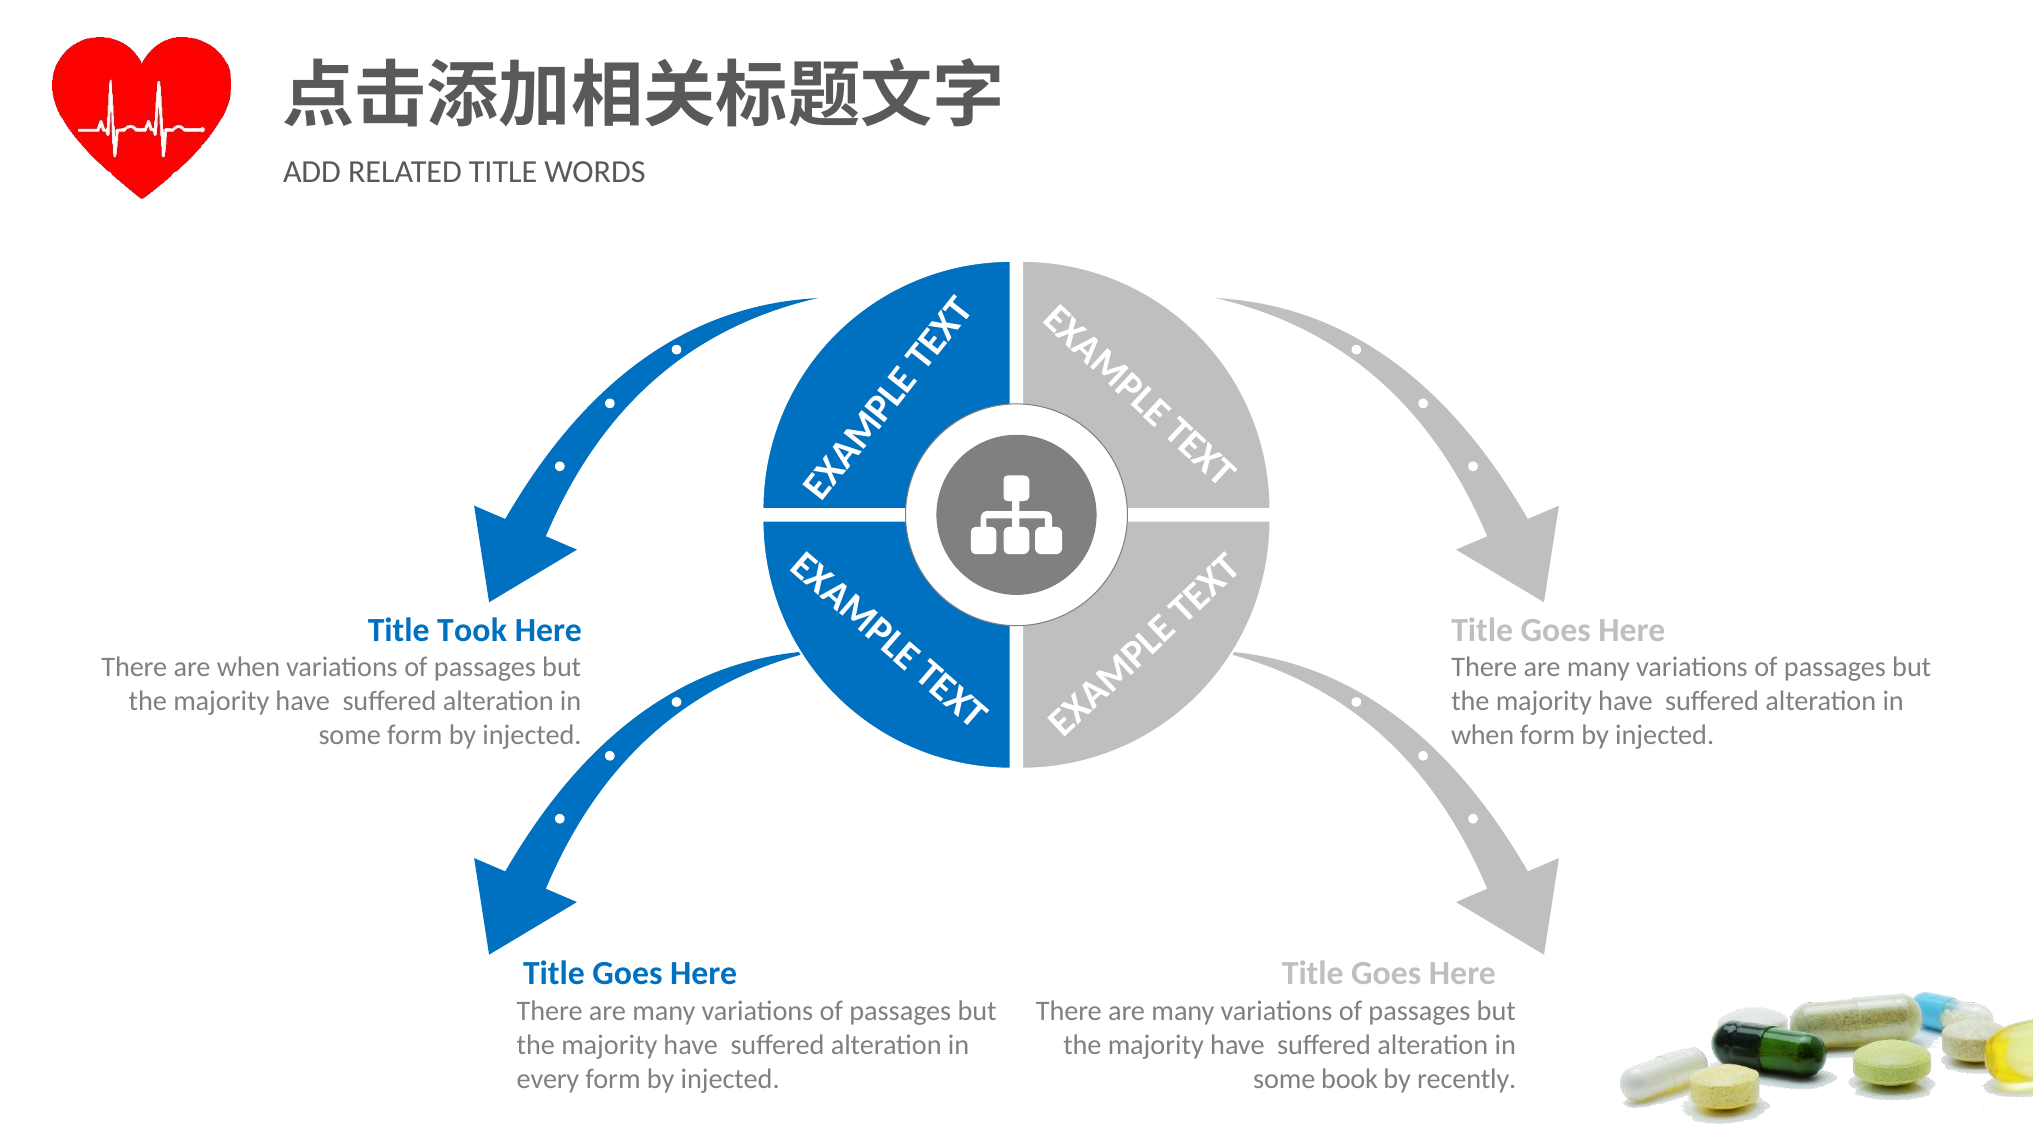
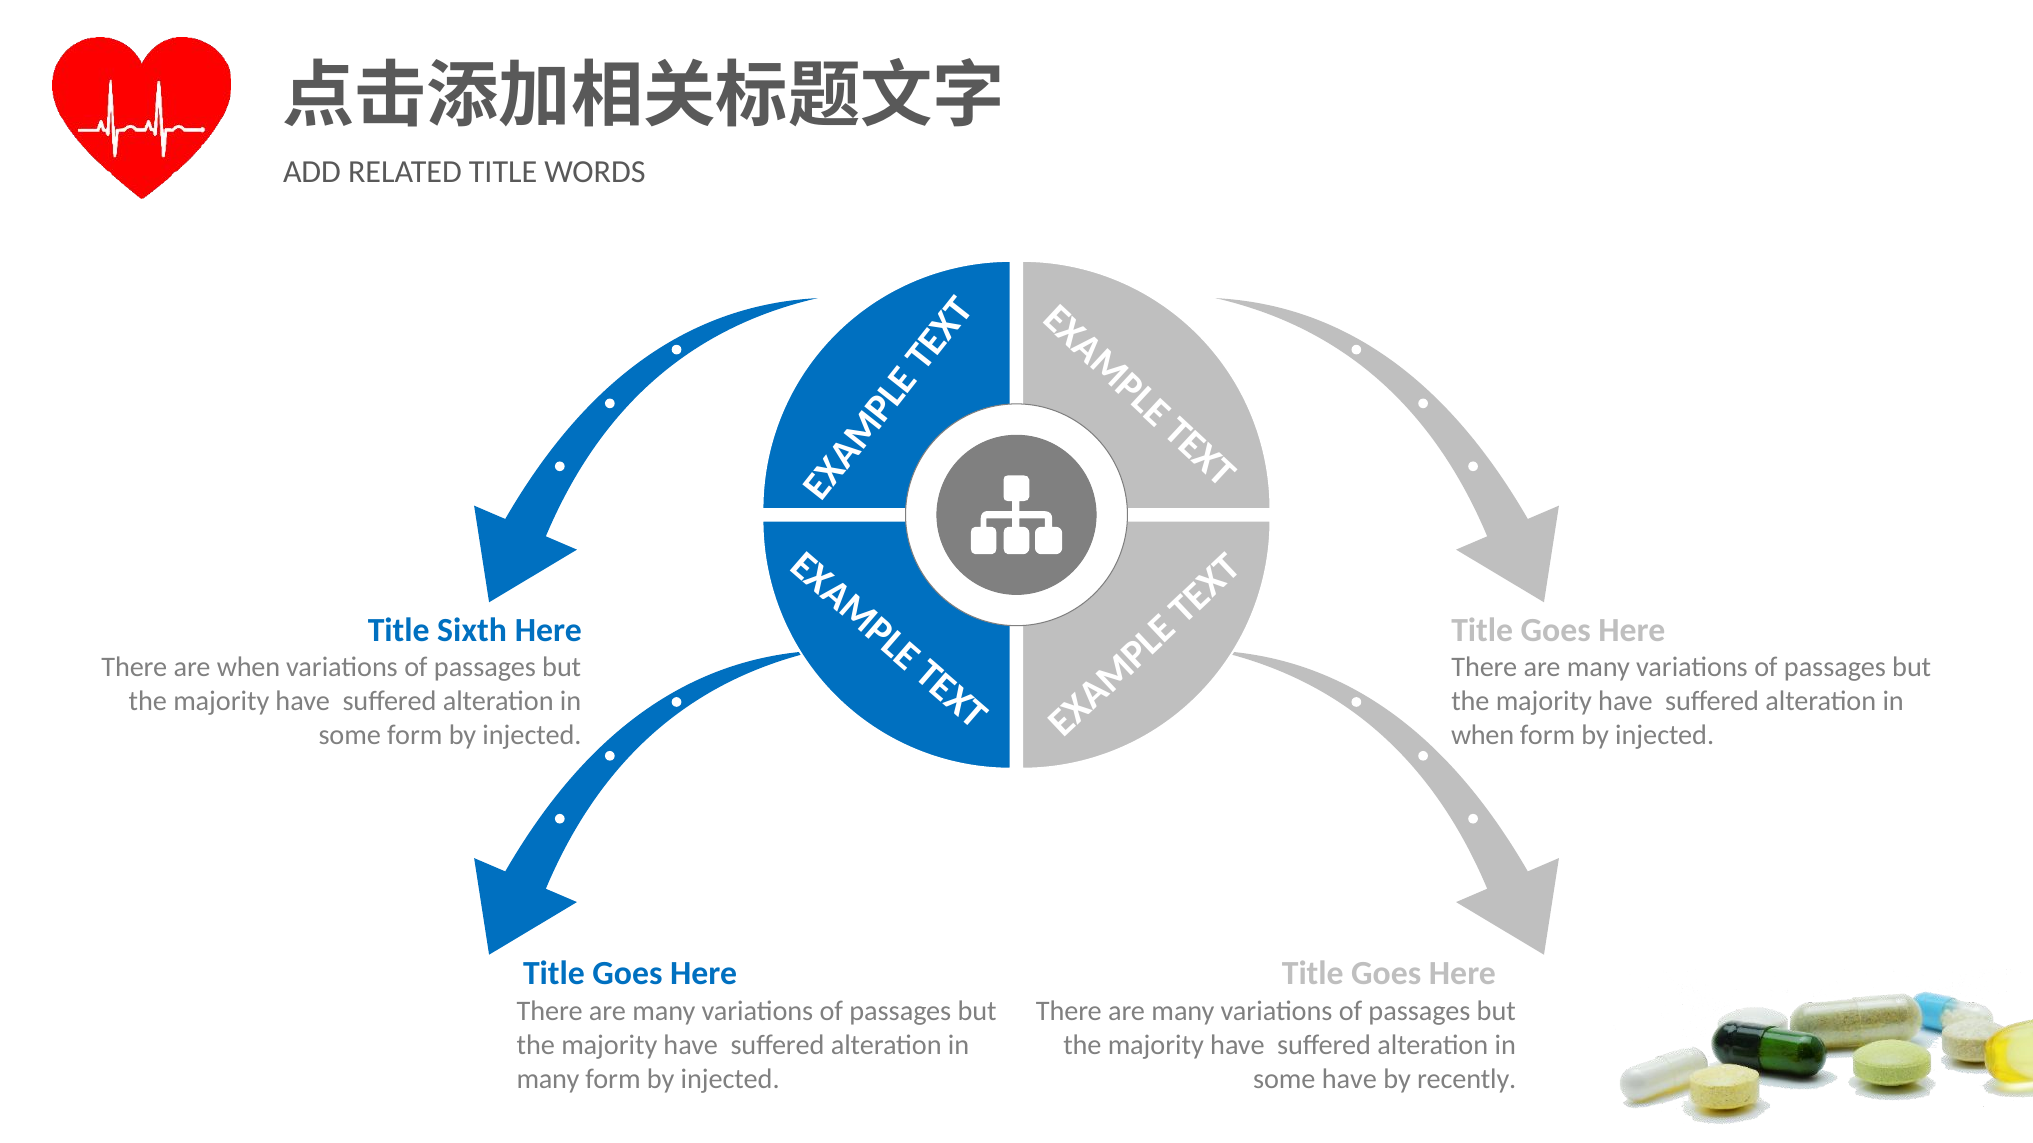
Took: Took -> Sixth
every at (548, 1079): every -> many
some book: book -> have
